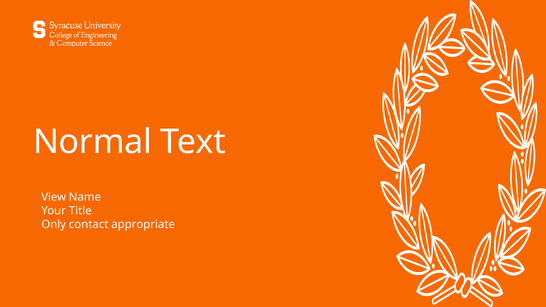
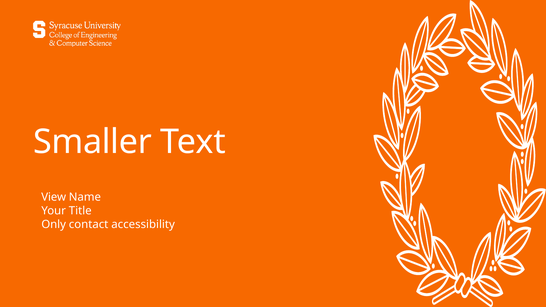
Normal: Normal -> Smaller
appropriate: appropriate -> accessibility
